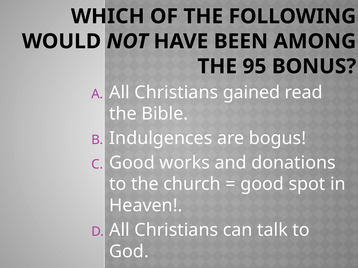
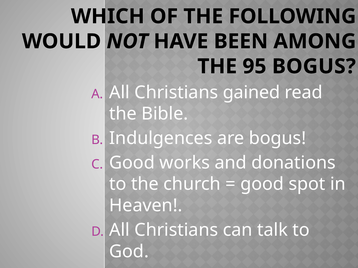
95 BONUS: BONUS -> BOGUS
